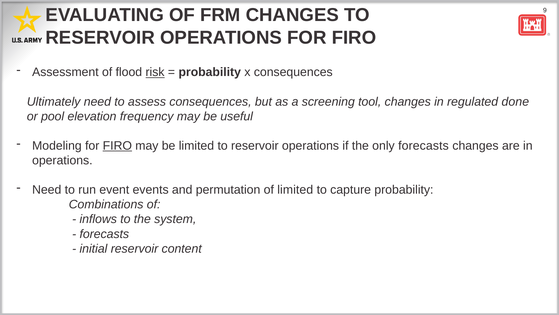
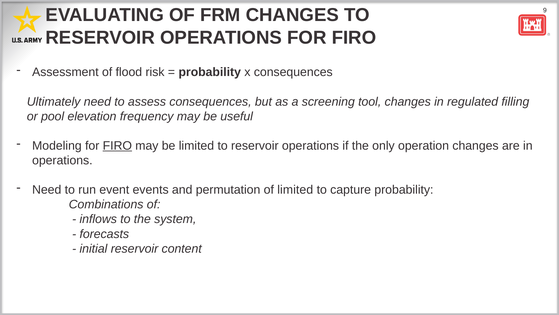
risk underline: present -> none
done: done -> filling
only forecasts: forecasts -> operation
